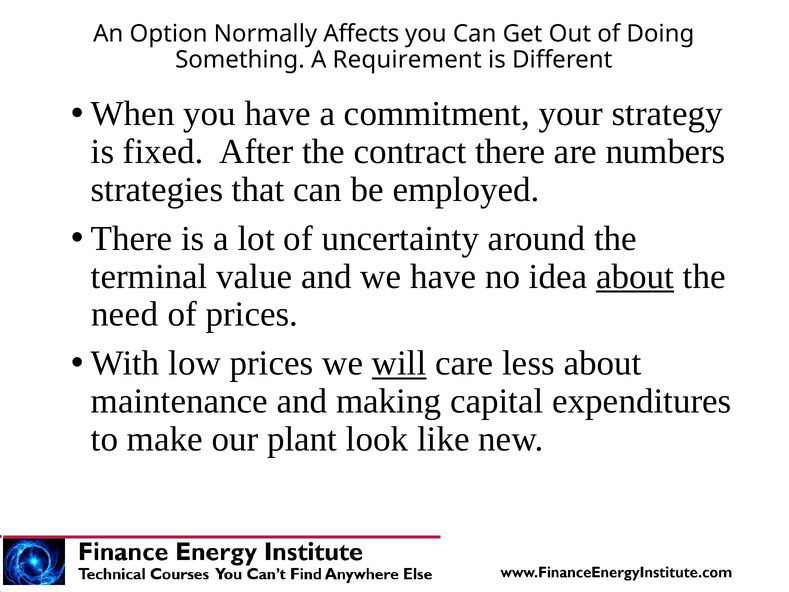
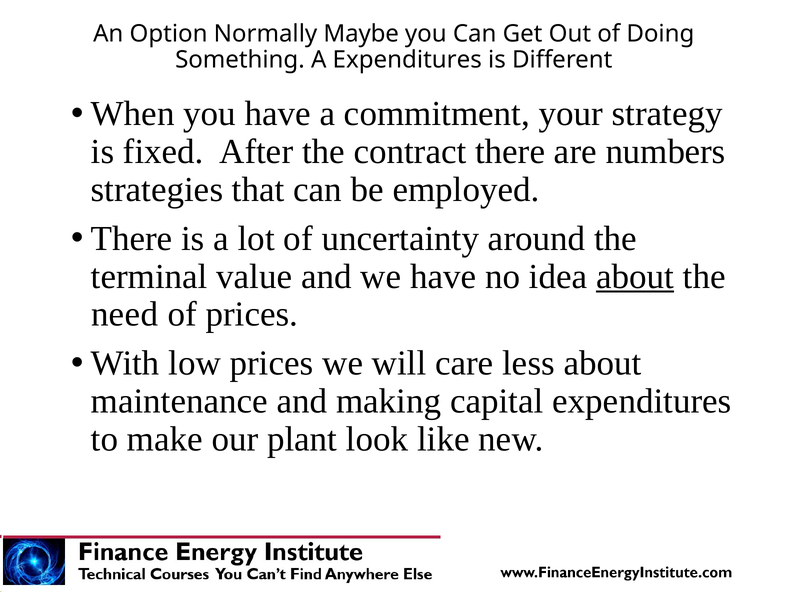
Affects: Affects -> Maybe
A Requirement: Requirement -> Expenditures
will underline: present -> none
